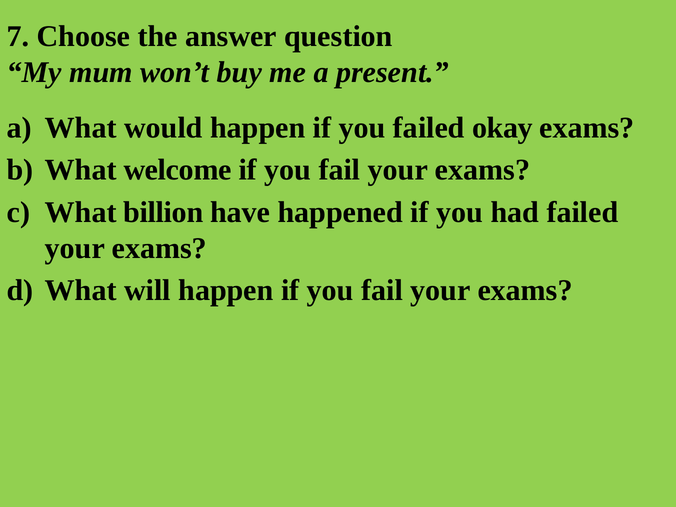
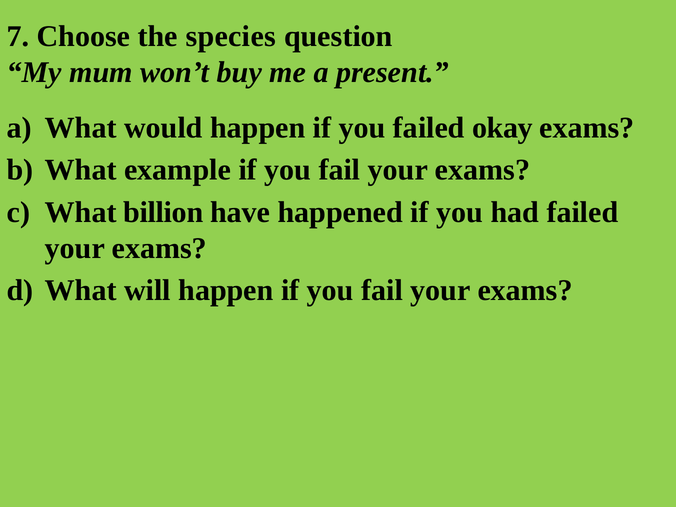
answer: answer -> species
welcome: welcome -> example
